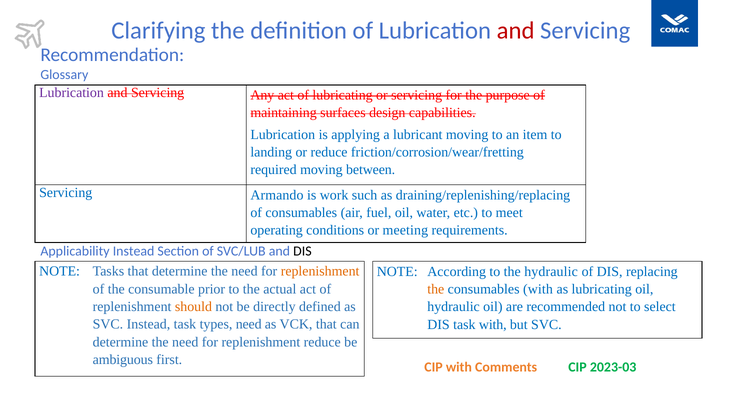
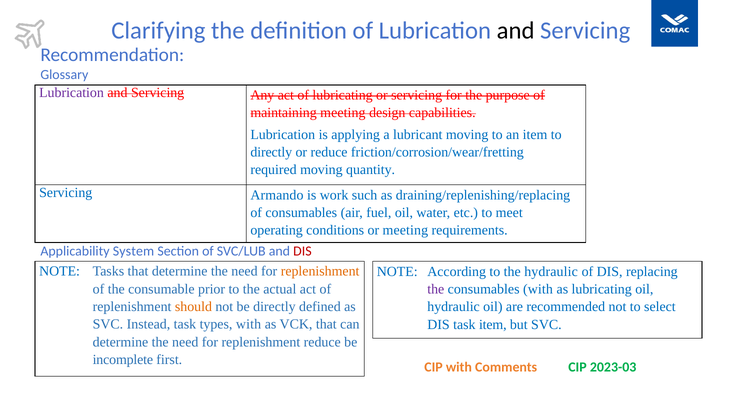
and at (516, 31) colour: red -> black
maintaining surfaces: surfaces -> meeting
landing at (271, 152): landing -> directly
between: between -> quantity
Applicability Instead: Instead -> System
DIS at (302, 251) colour: black -> red
the at (436, 289) colour: orange -> purple
types need: need -> with
task with: with -> item
ambiguous: ambiguous -> incomplete
